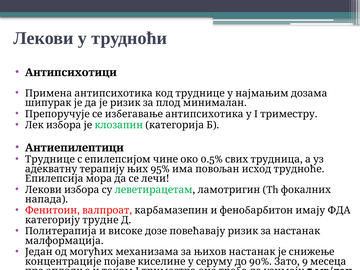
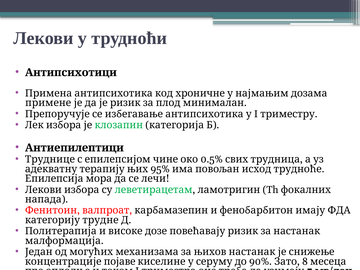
код труднице: труднице -> хроничне
шипурак: шипурак -> примене
9: 9 -> 8
